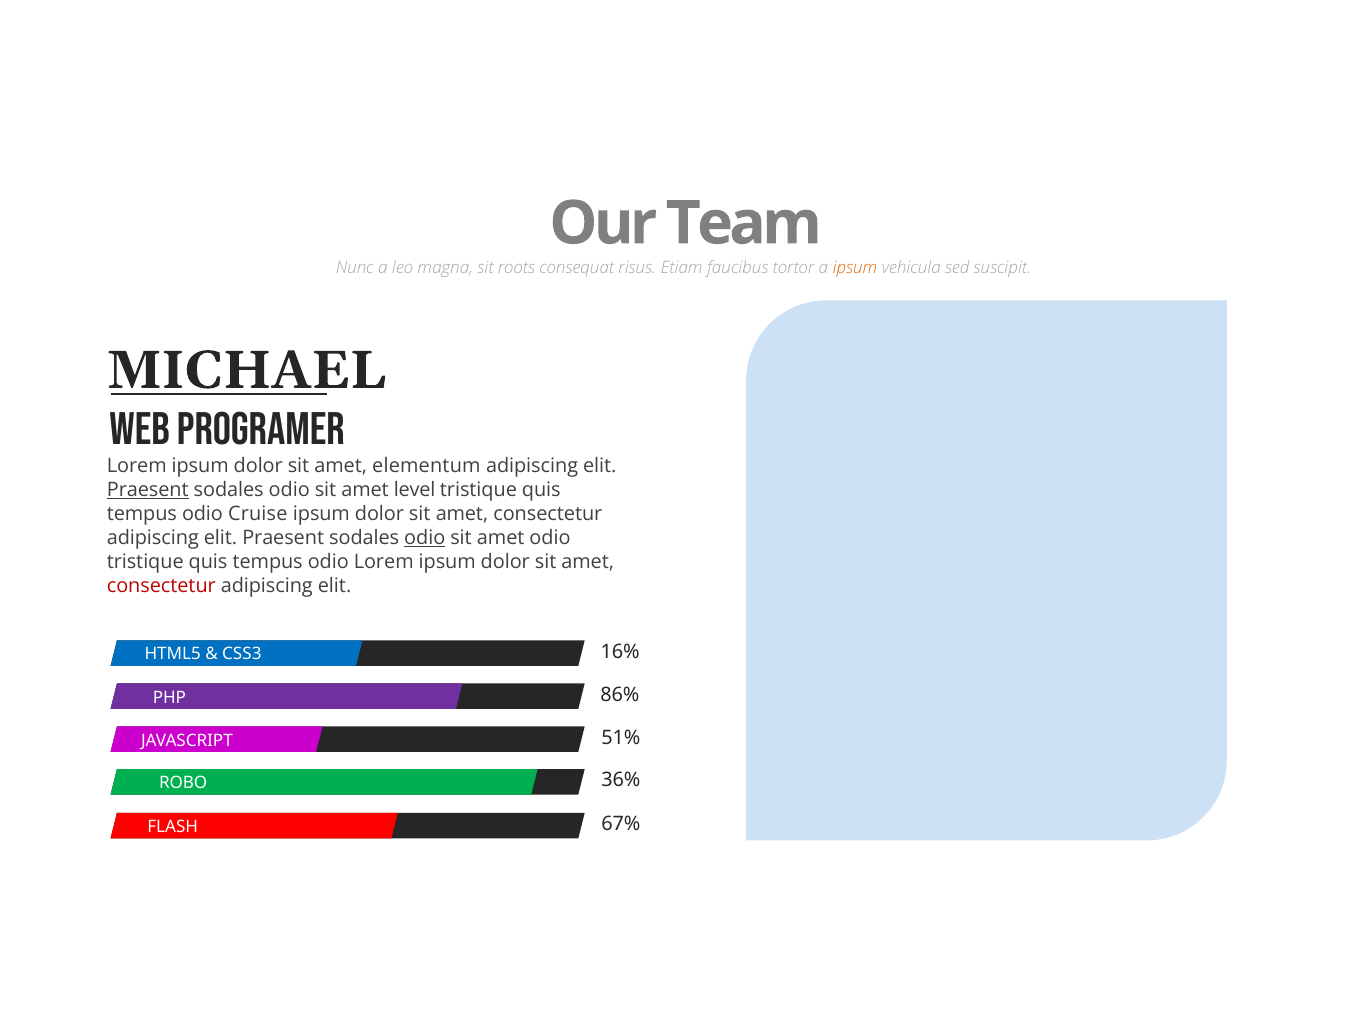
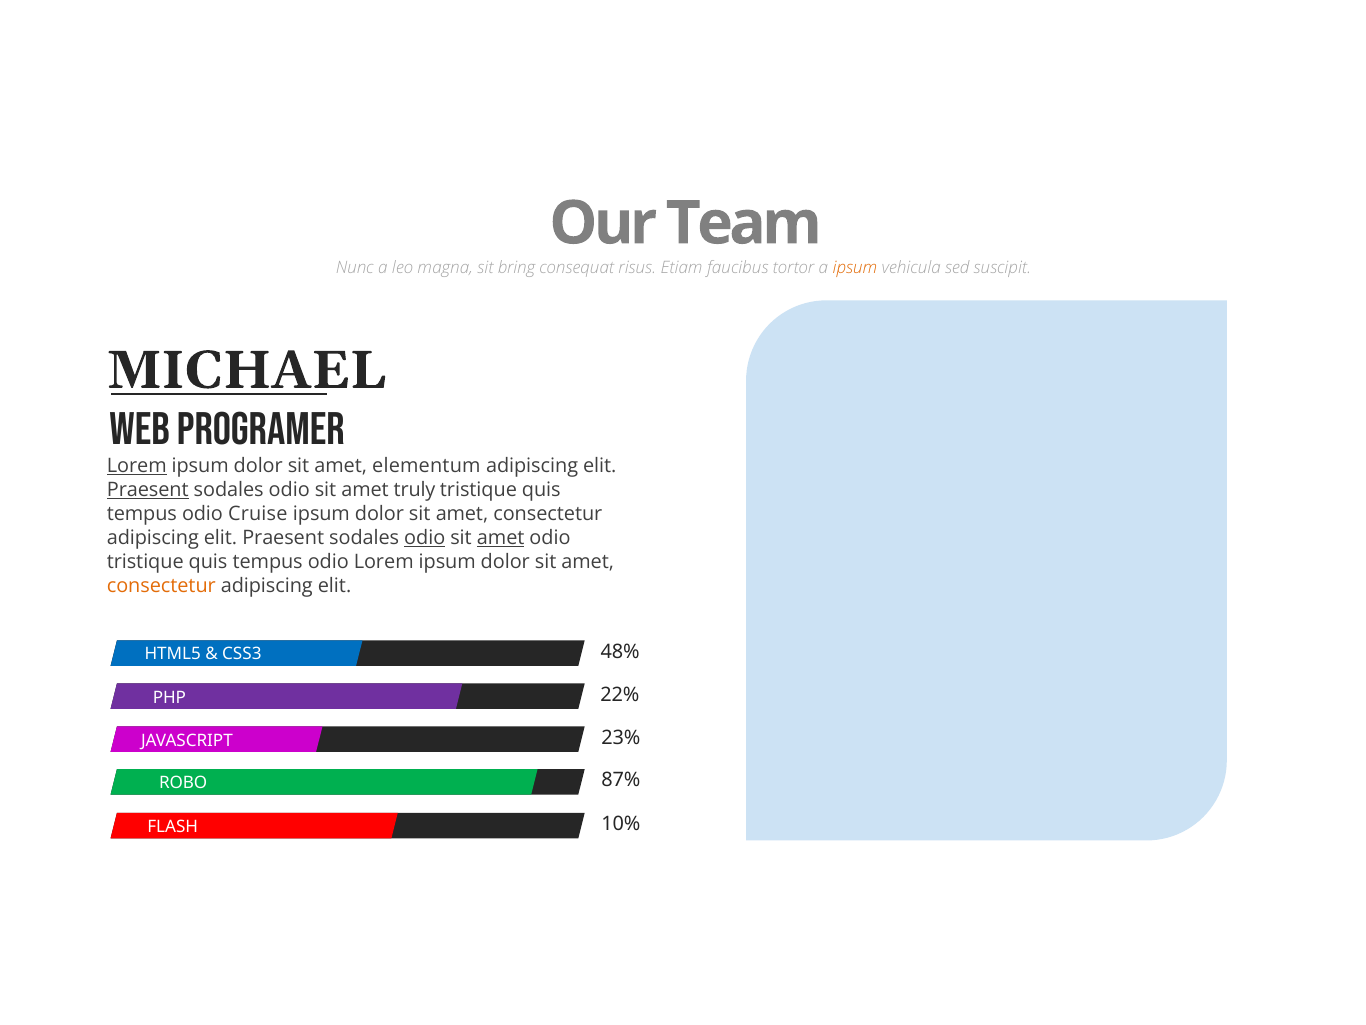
roots: roots -> bring
Lorem at (137, 466) underline: none -> present
level: level -> truly
amet at (501, 538) underline: none -> present
consectetur at (161, 585) colour: red -> orange
16%: 16% -> 48%
86%: 86% -> 22%
51%: 51% -> 23%
36%: 36% -> 87%
67%: 67% -> 10%
